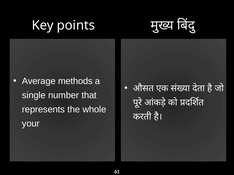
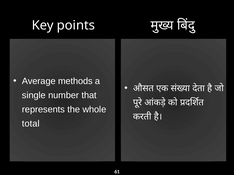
your: your -> total
